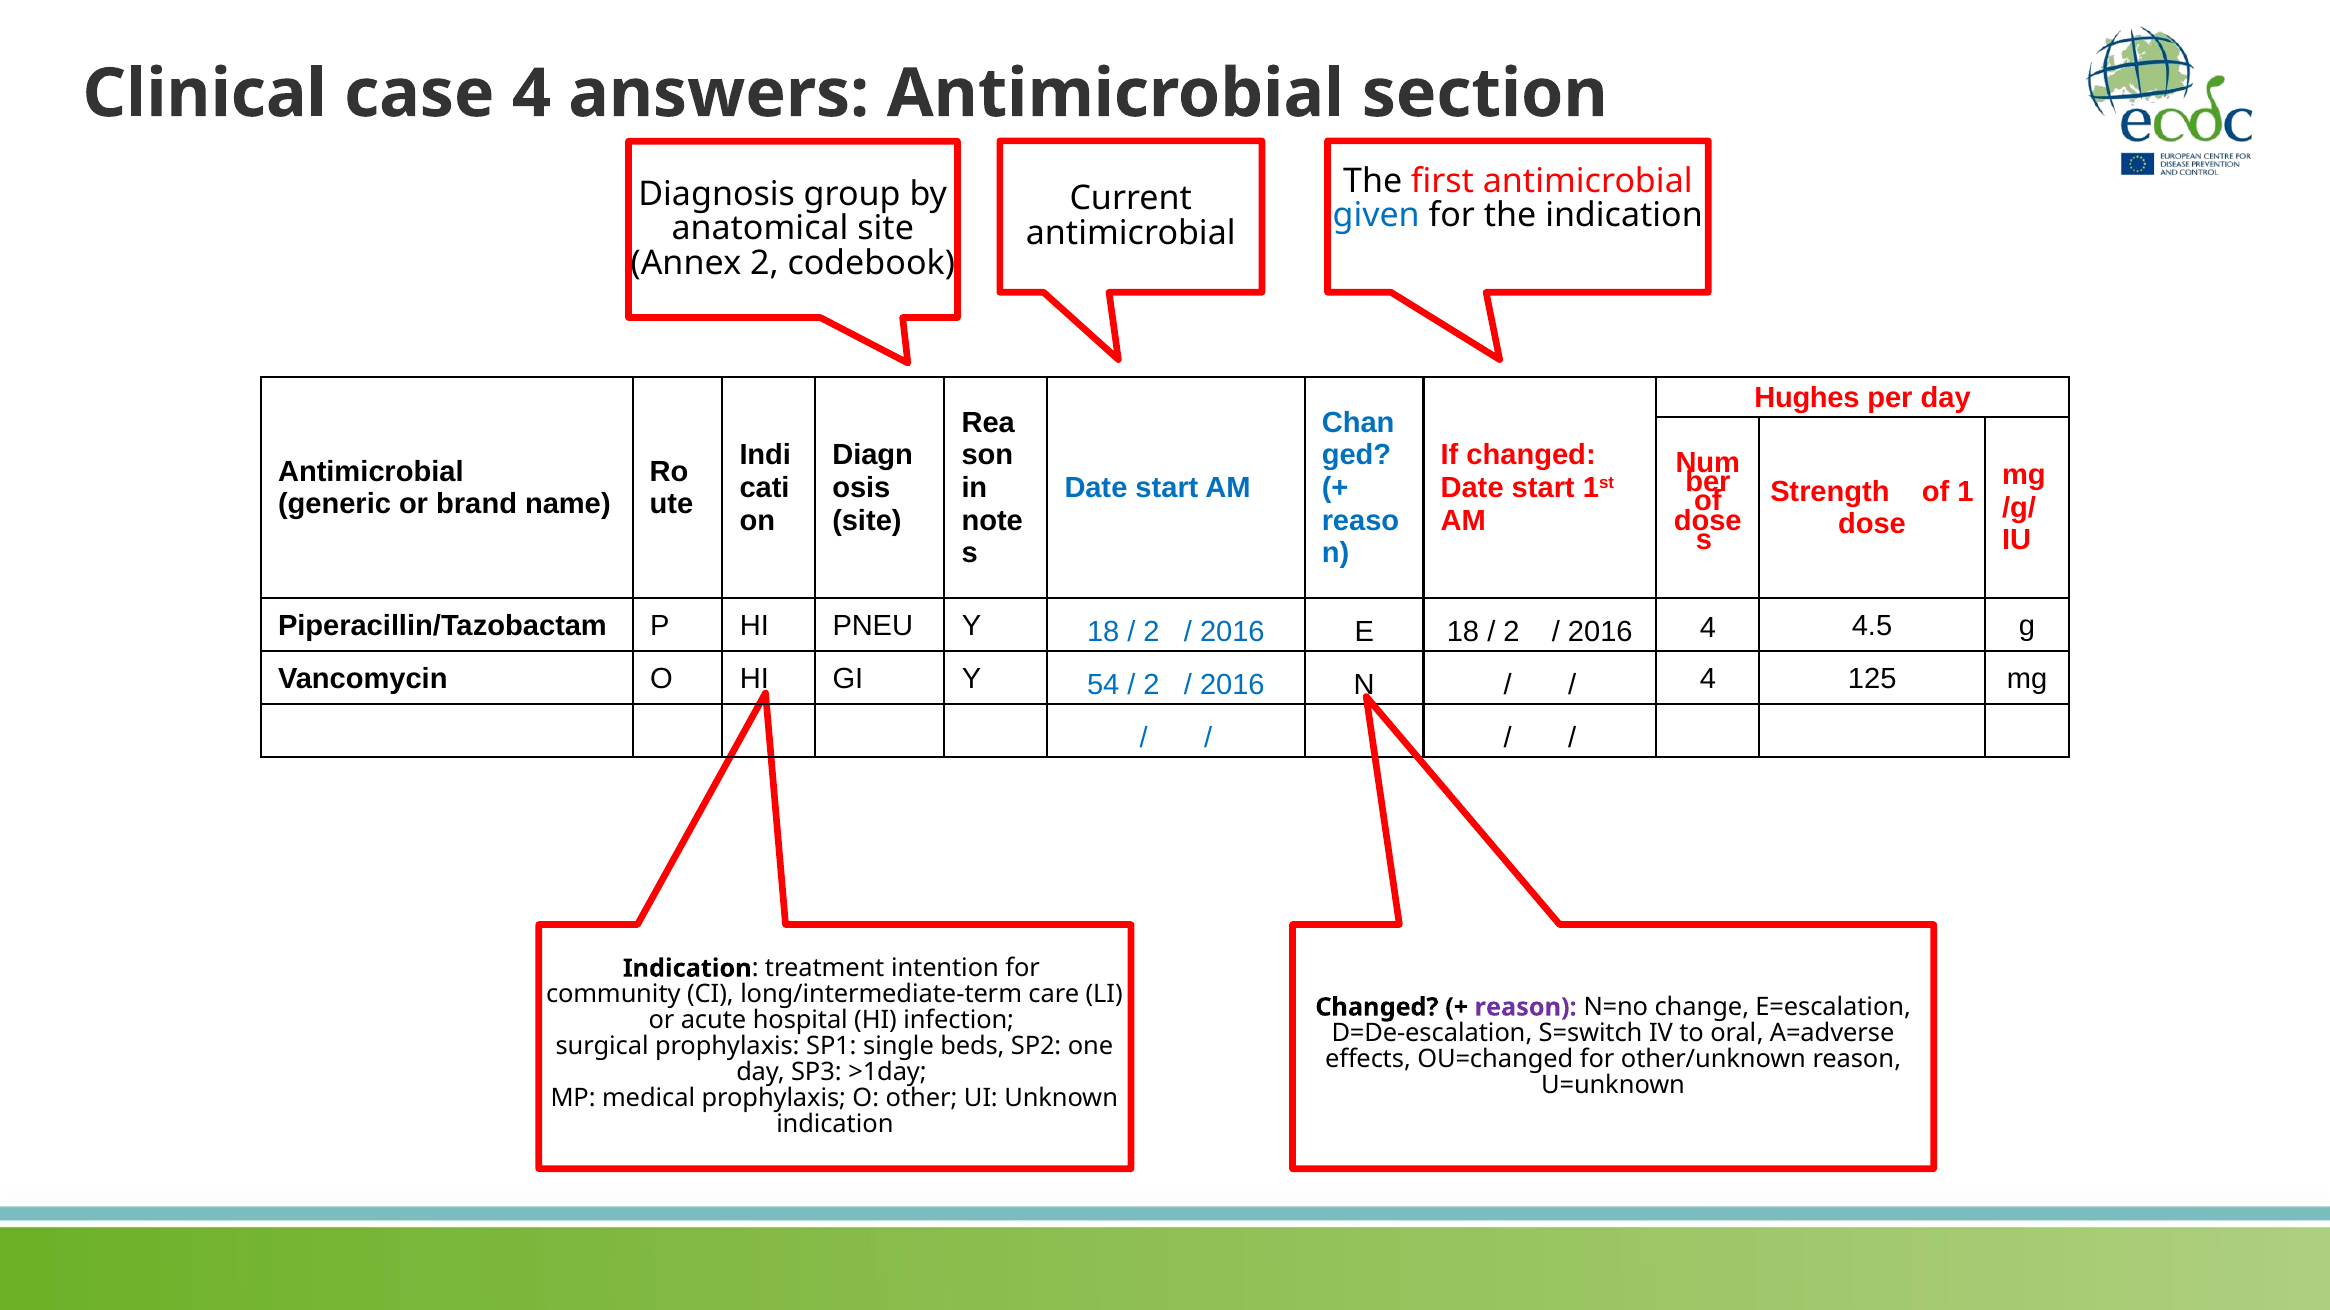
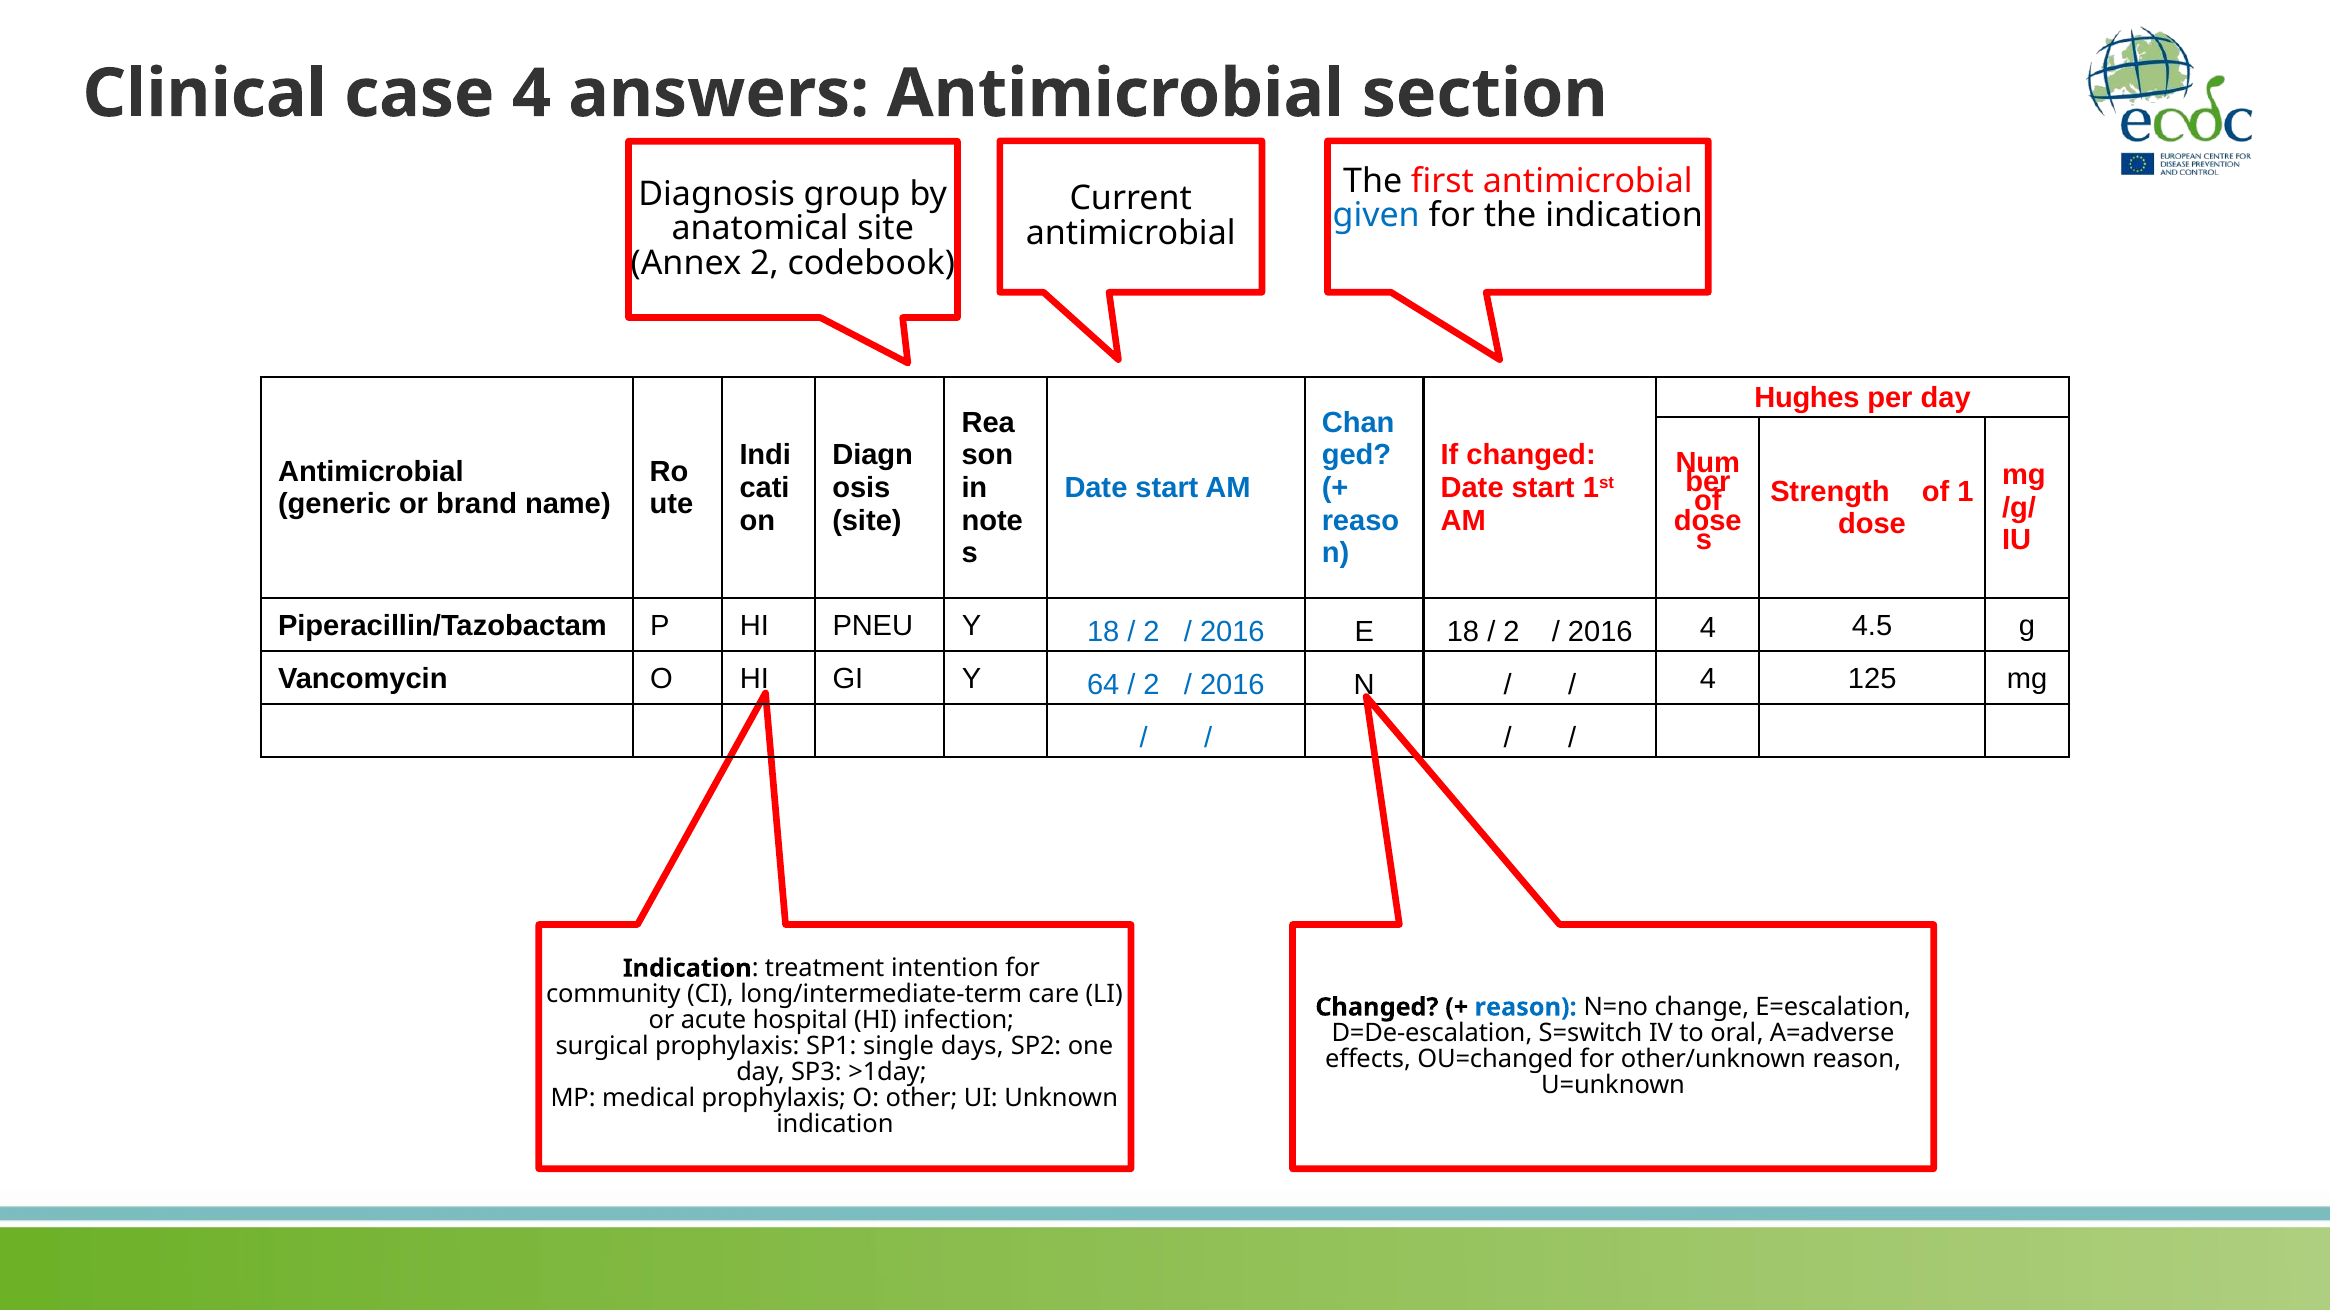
54: 54 -> 64
reason at (1526, 1008) colour: purple -> blue
beds: beds -> days
